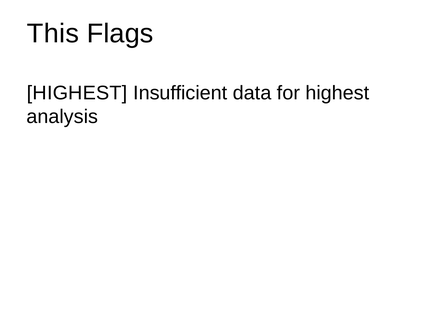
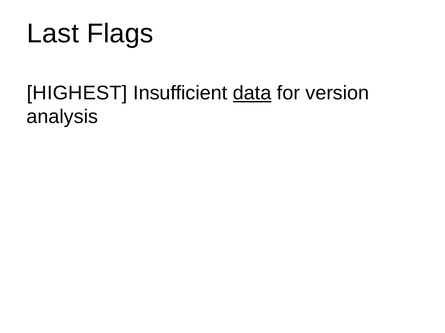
This: This -> Last
data underline: none -> present
for highest: highest -> version
